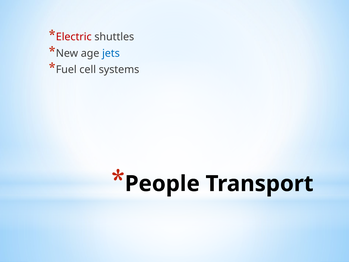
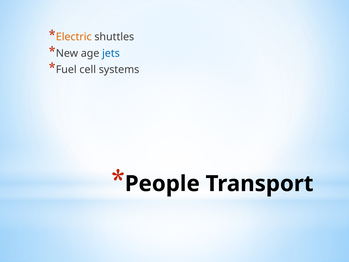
Electric colour: red -> orange
